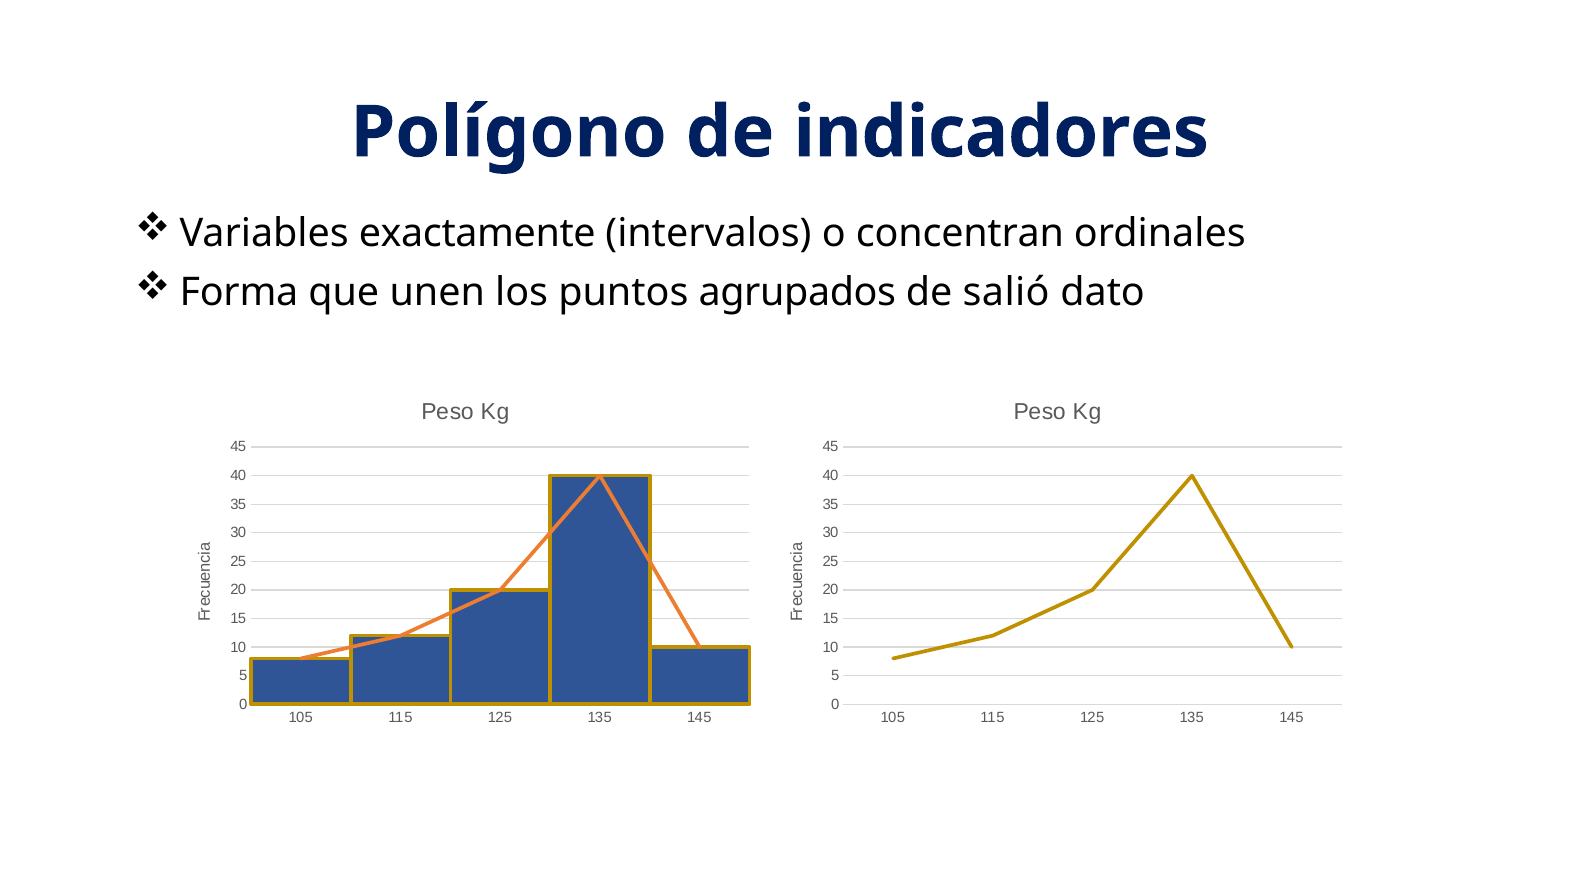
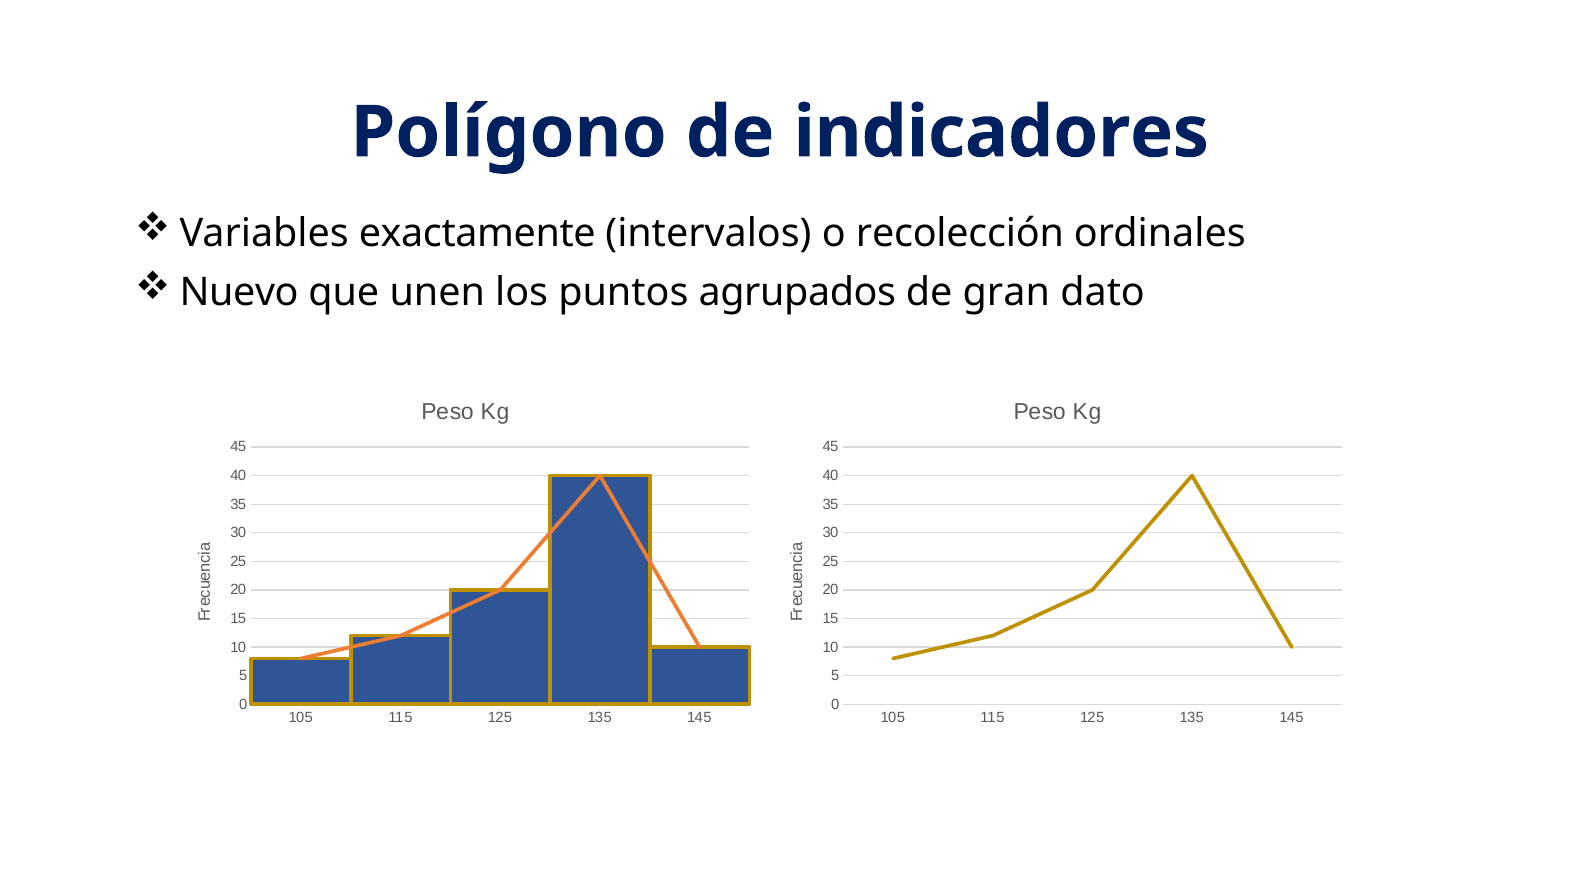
concentran: concentran -> recolección
Forma: Forma -> Nuevo
salió: salió -> gran
